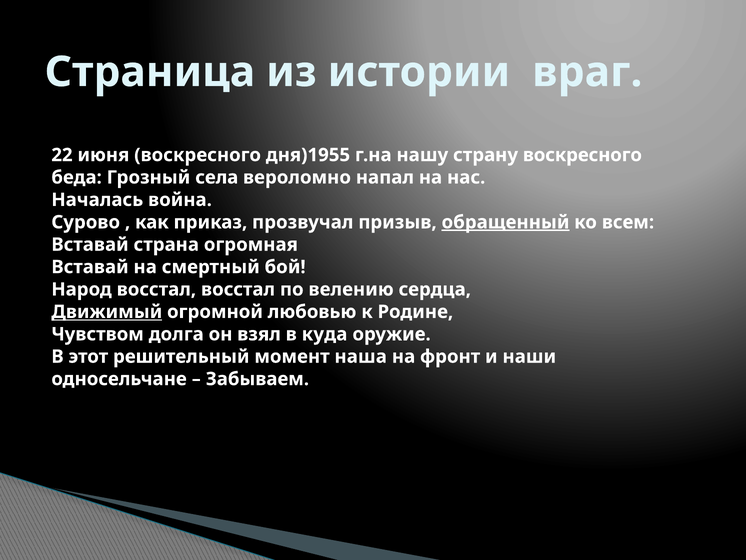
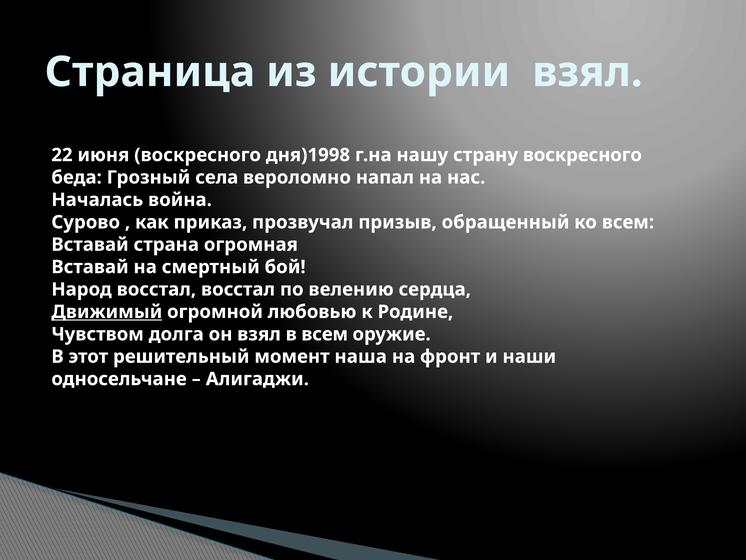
истории враг: враг -> взял
дня)1955: дня)1955 -> дня)1998
обращенный underline: present -> none
в куда: куда -> всем
Забываем: Забываем -> Алигаджи
